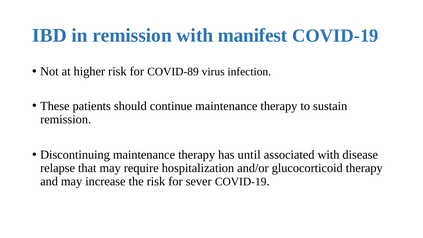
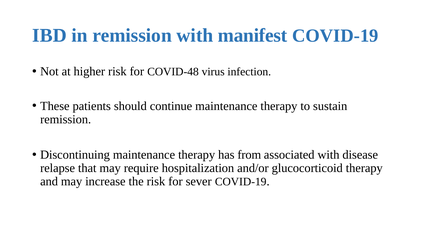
COVID-89: COVID-89 -> COVID-48
until: until -> from
